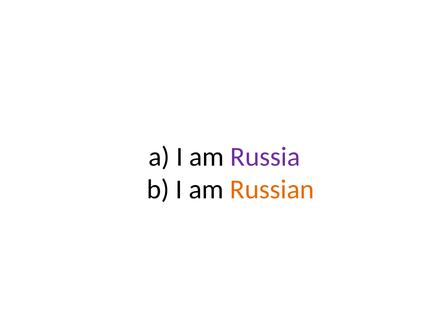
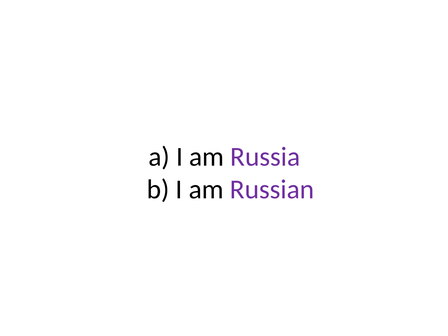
Russian colour: orange -> purple
